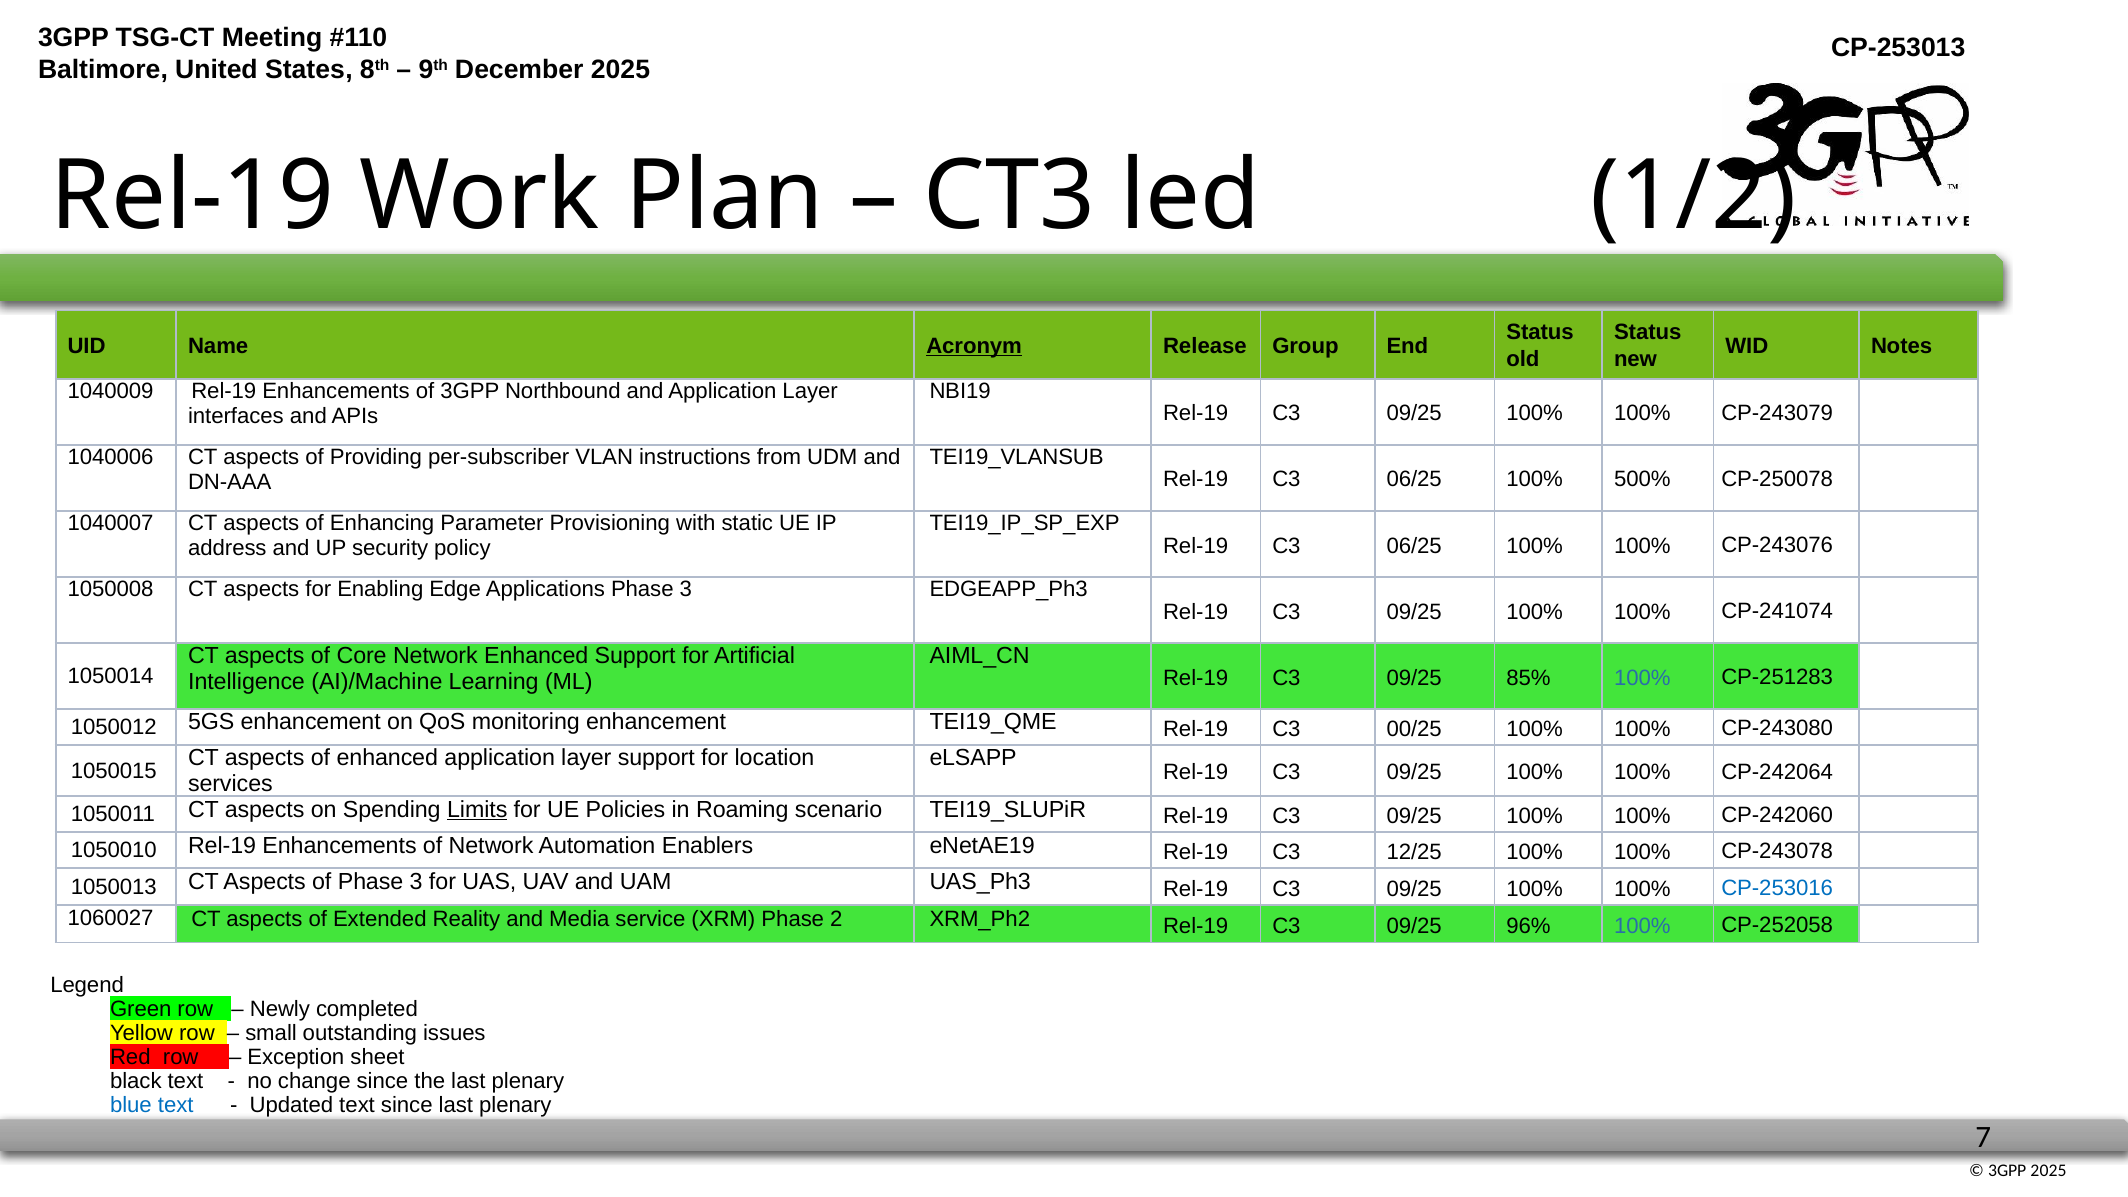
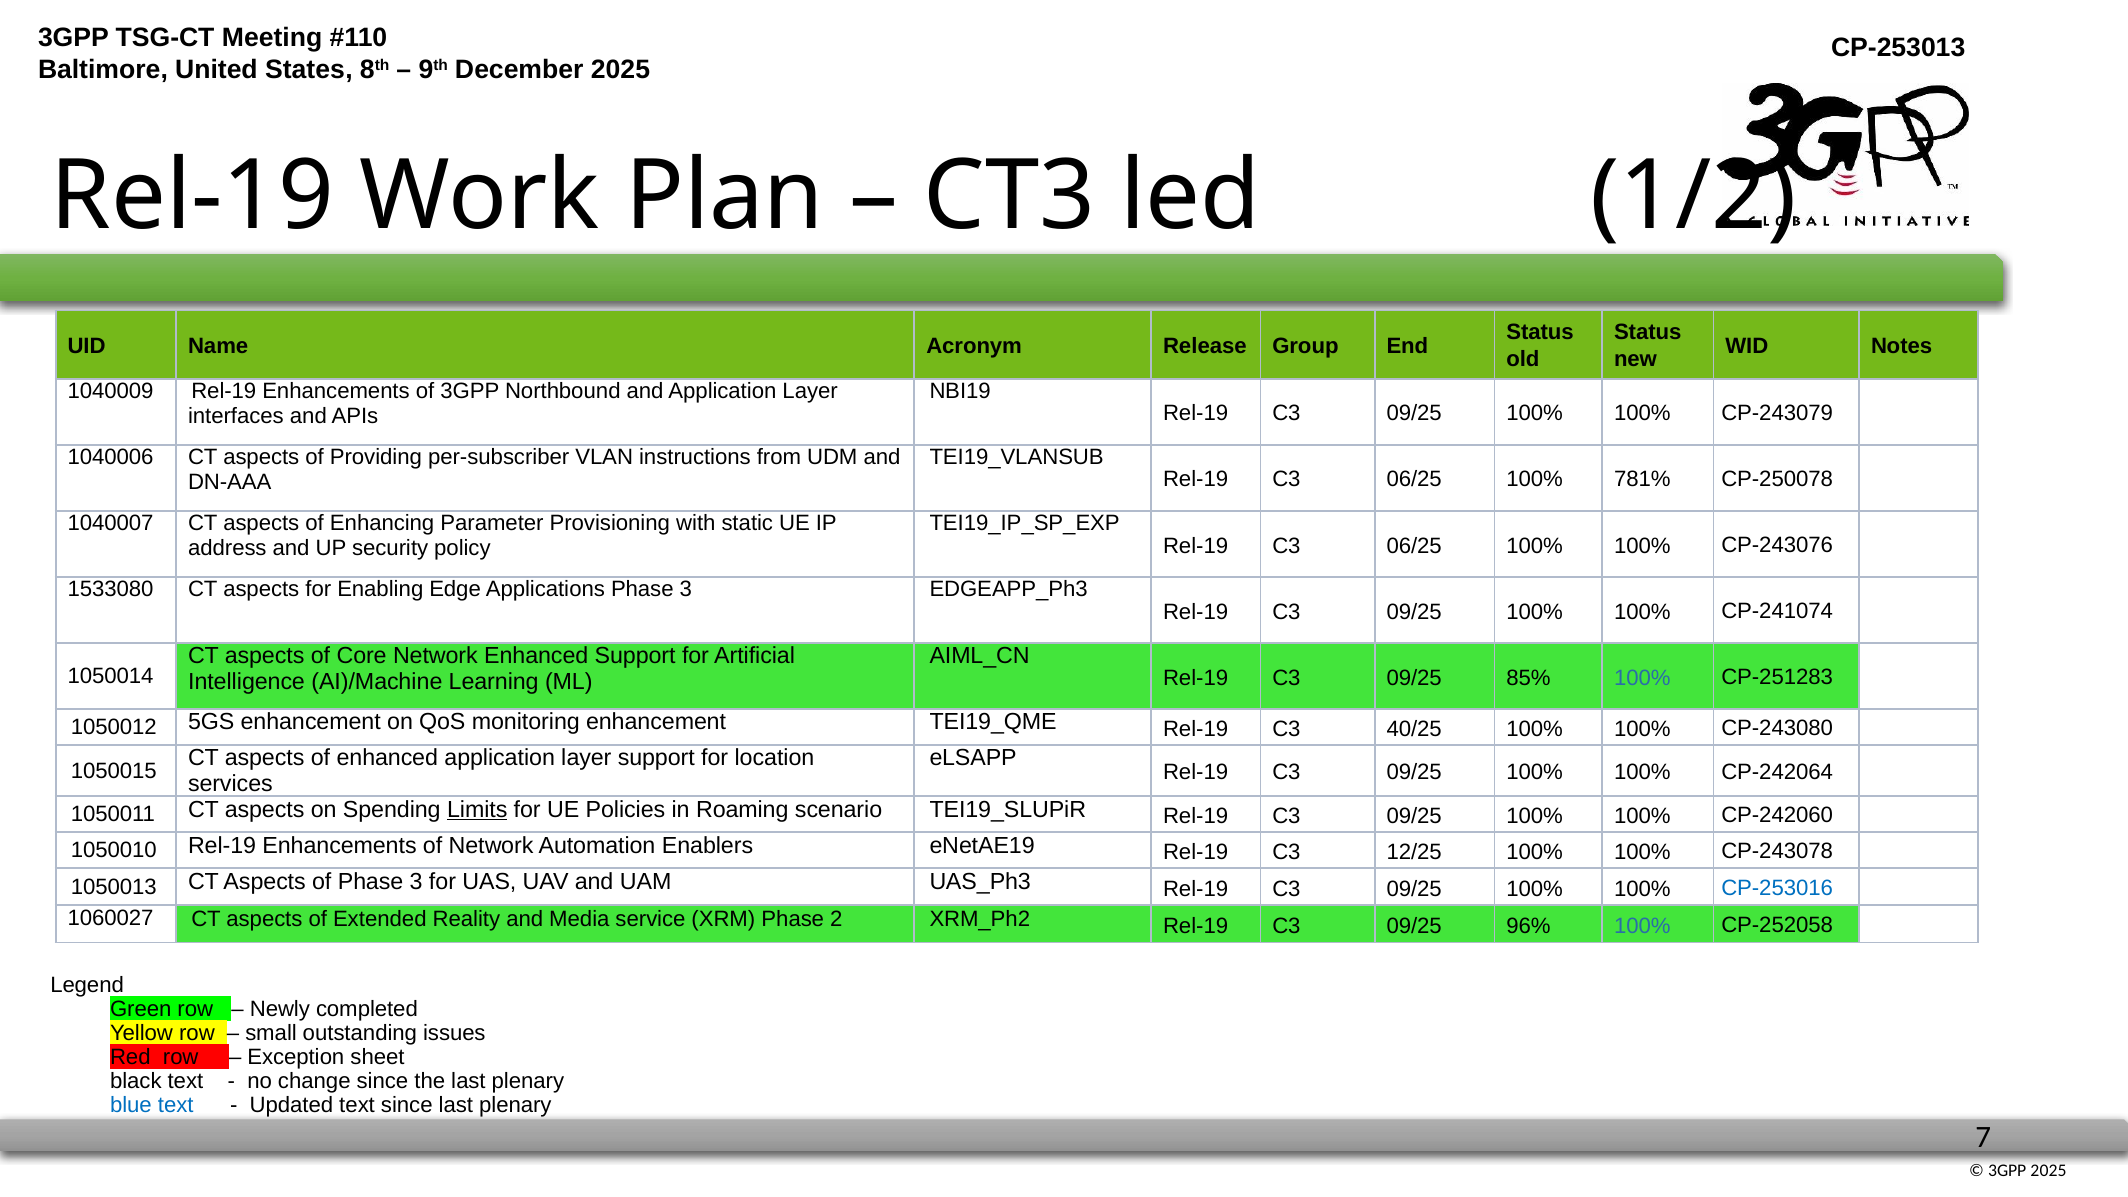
Acronym underline: present -> none
500%: 500% -> 781%
1050008: 1050008 -> 1533080
00/25: 00/25 -> 40/25
